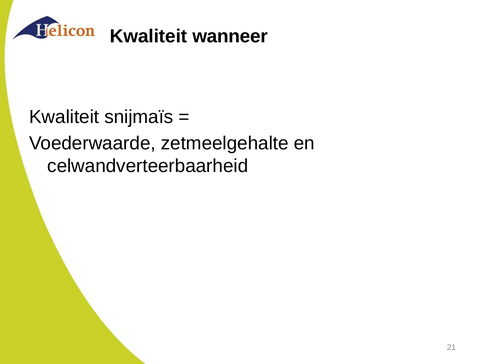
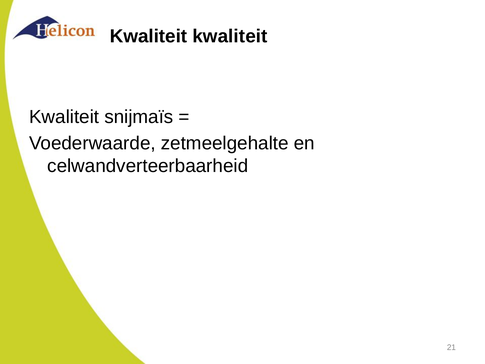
wanneer at (230, 36): wanneer -> kwaliteit
